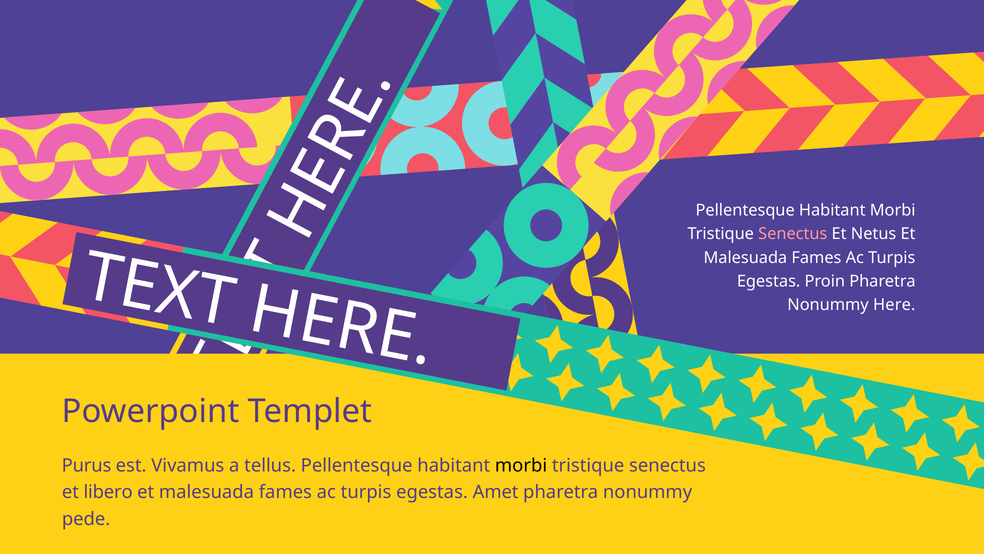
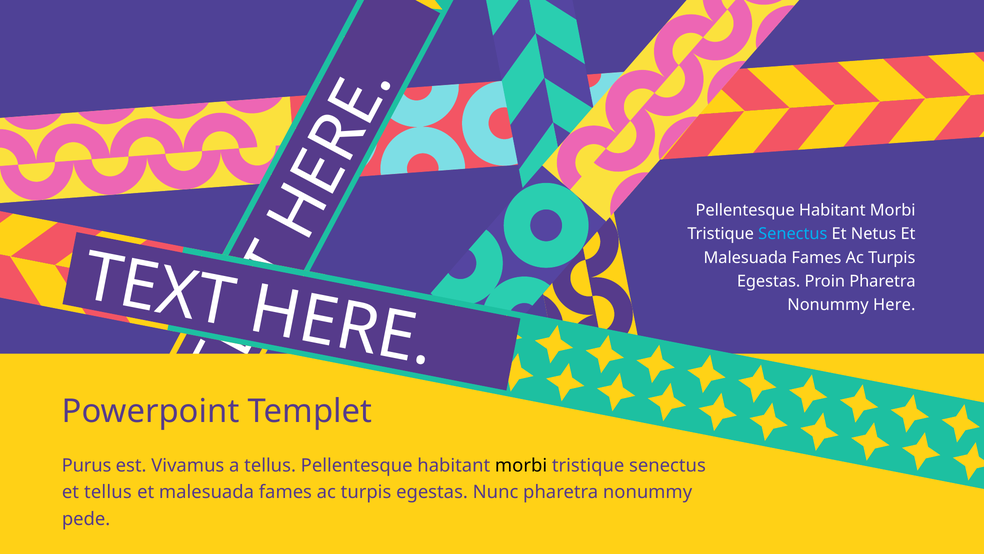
Senectus at (793, 234) colour: pink -> light blue
et libero: libero -> tellus
Amet: Amet -> Nunc
